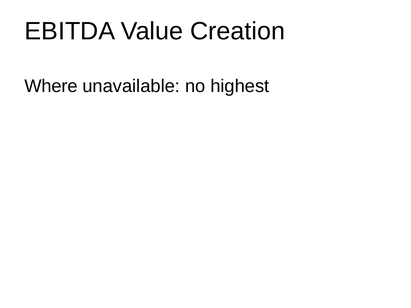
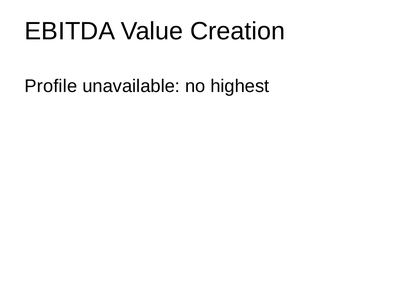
Where: Where -> Profile
